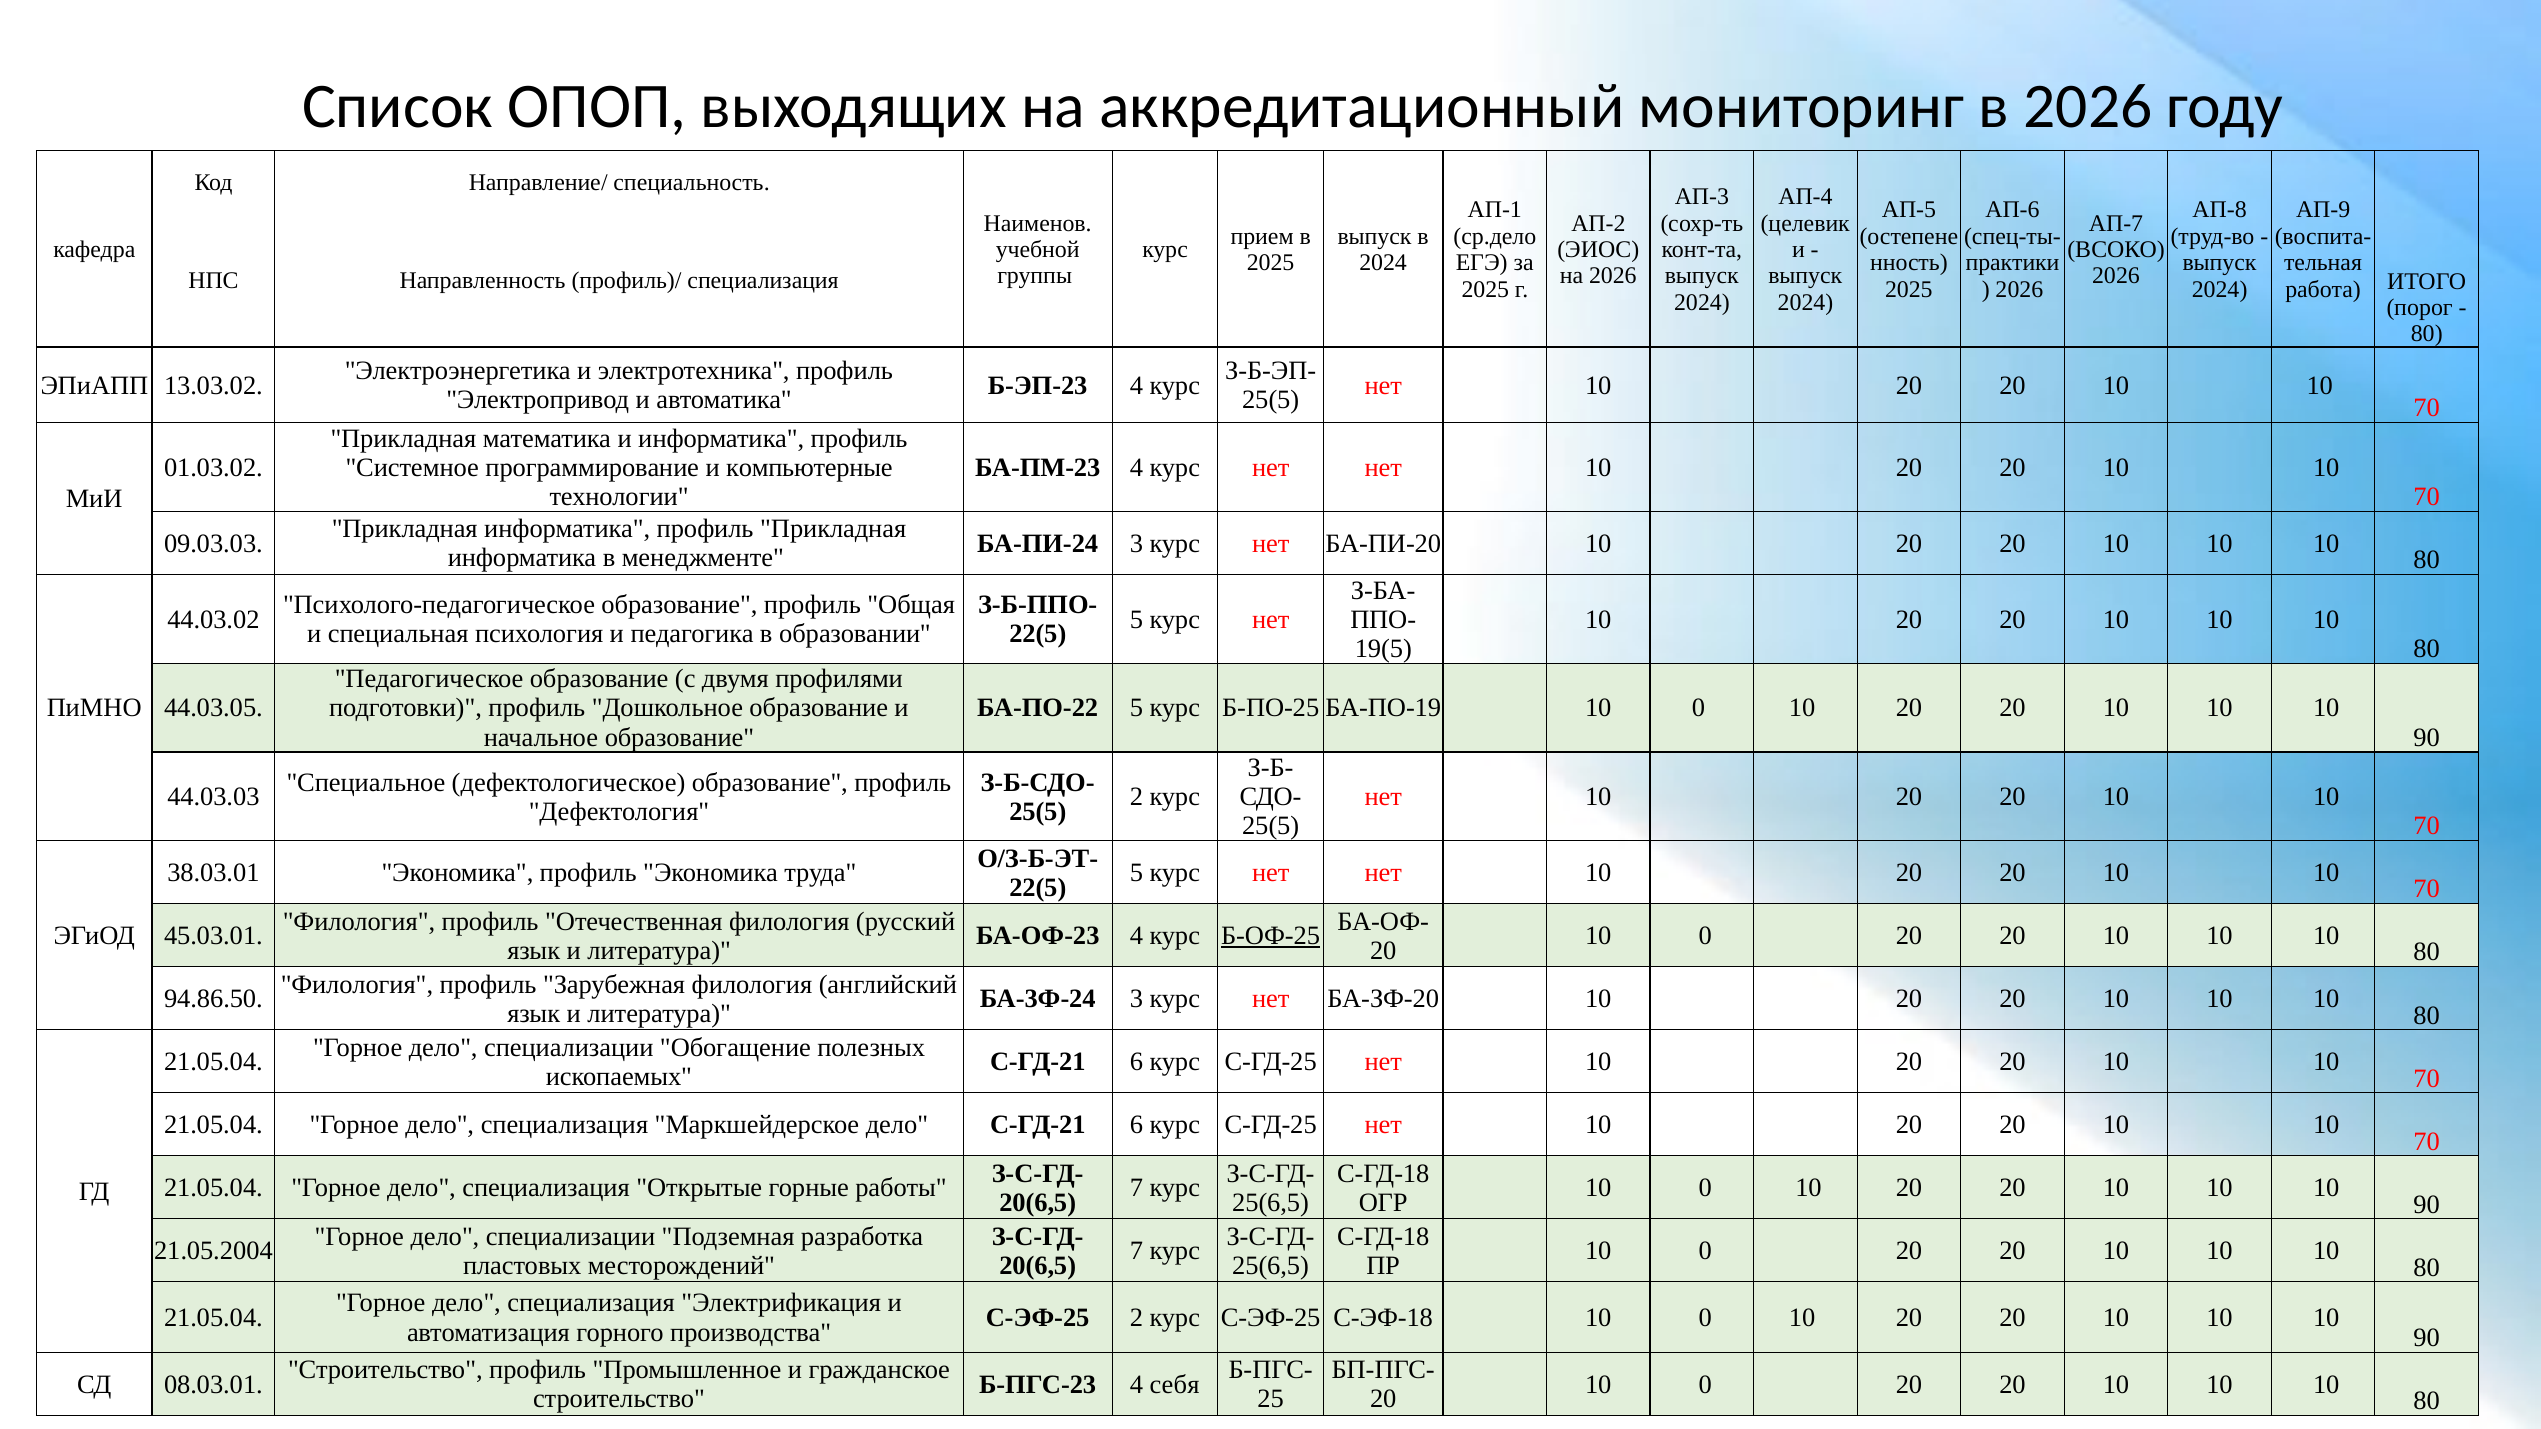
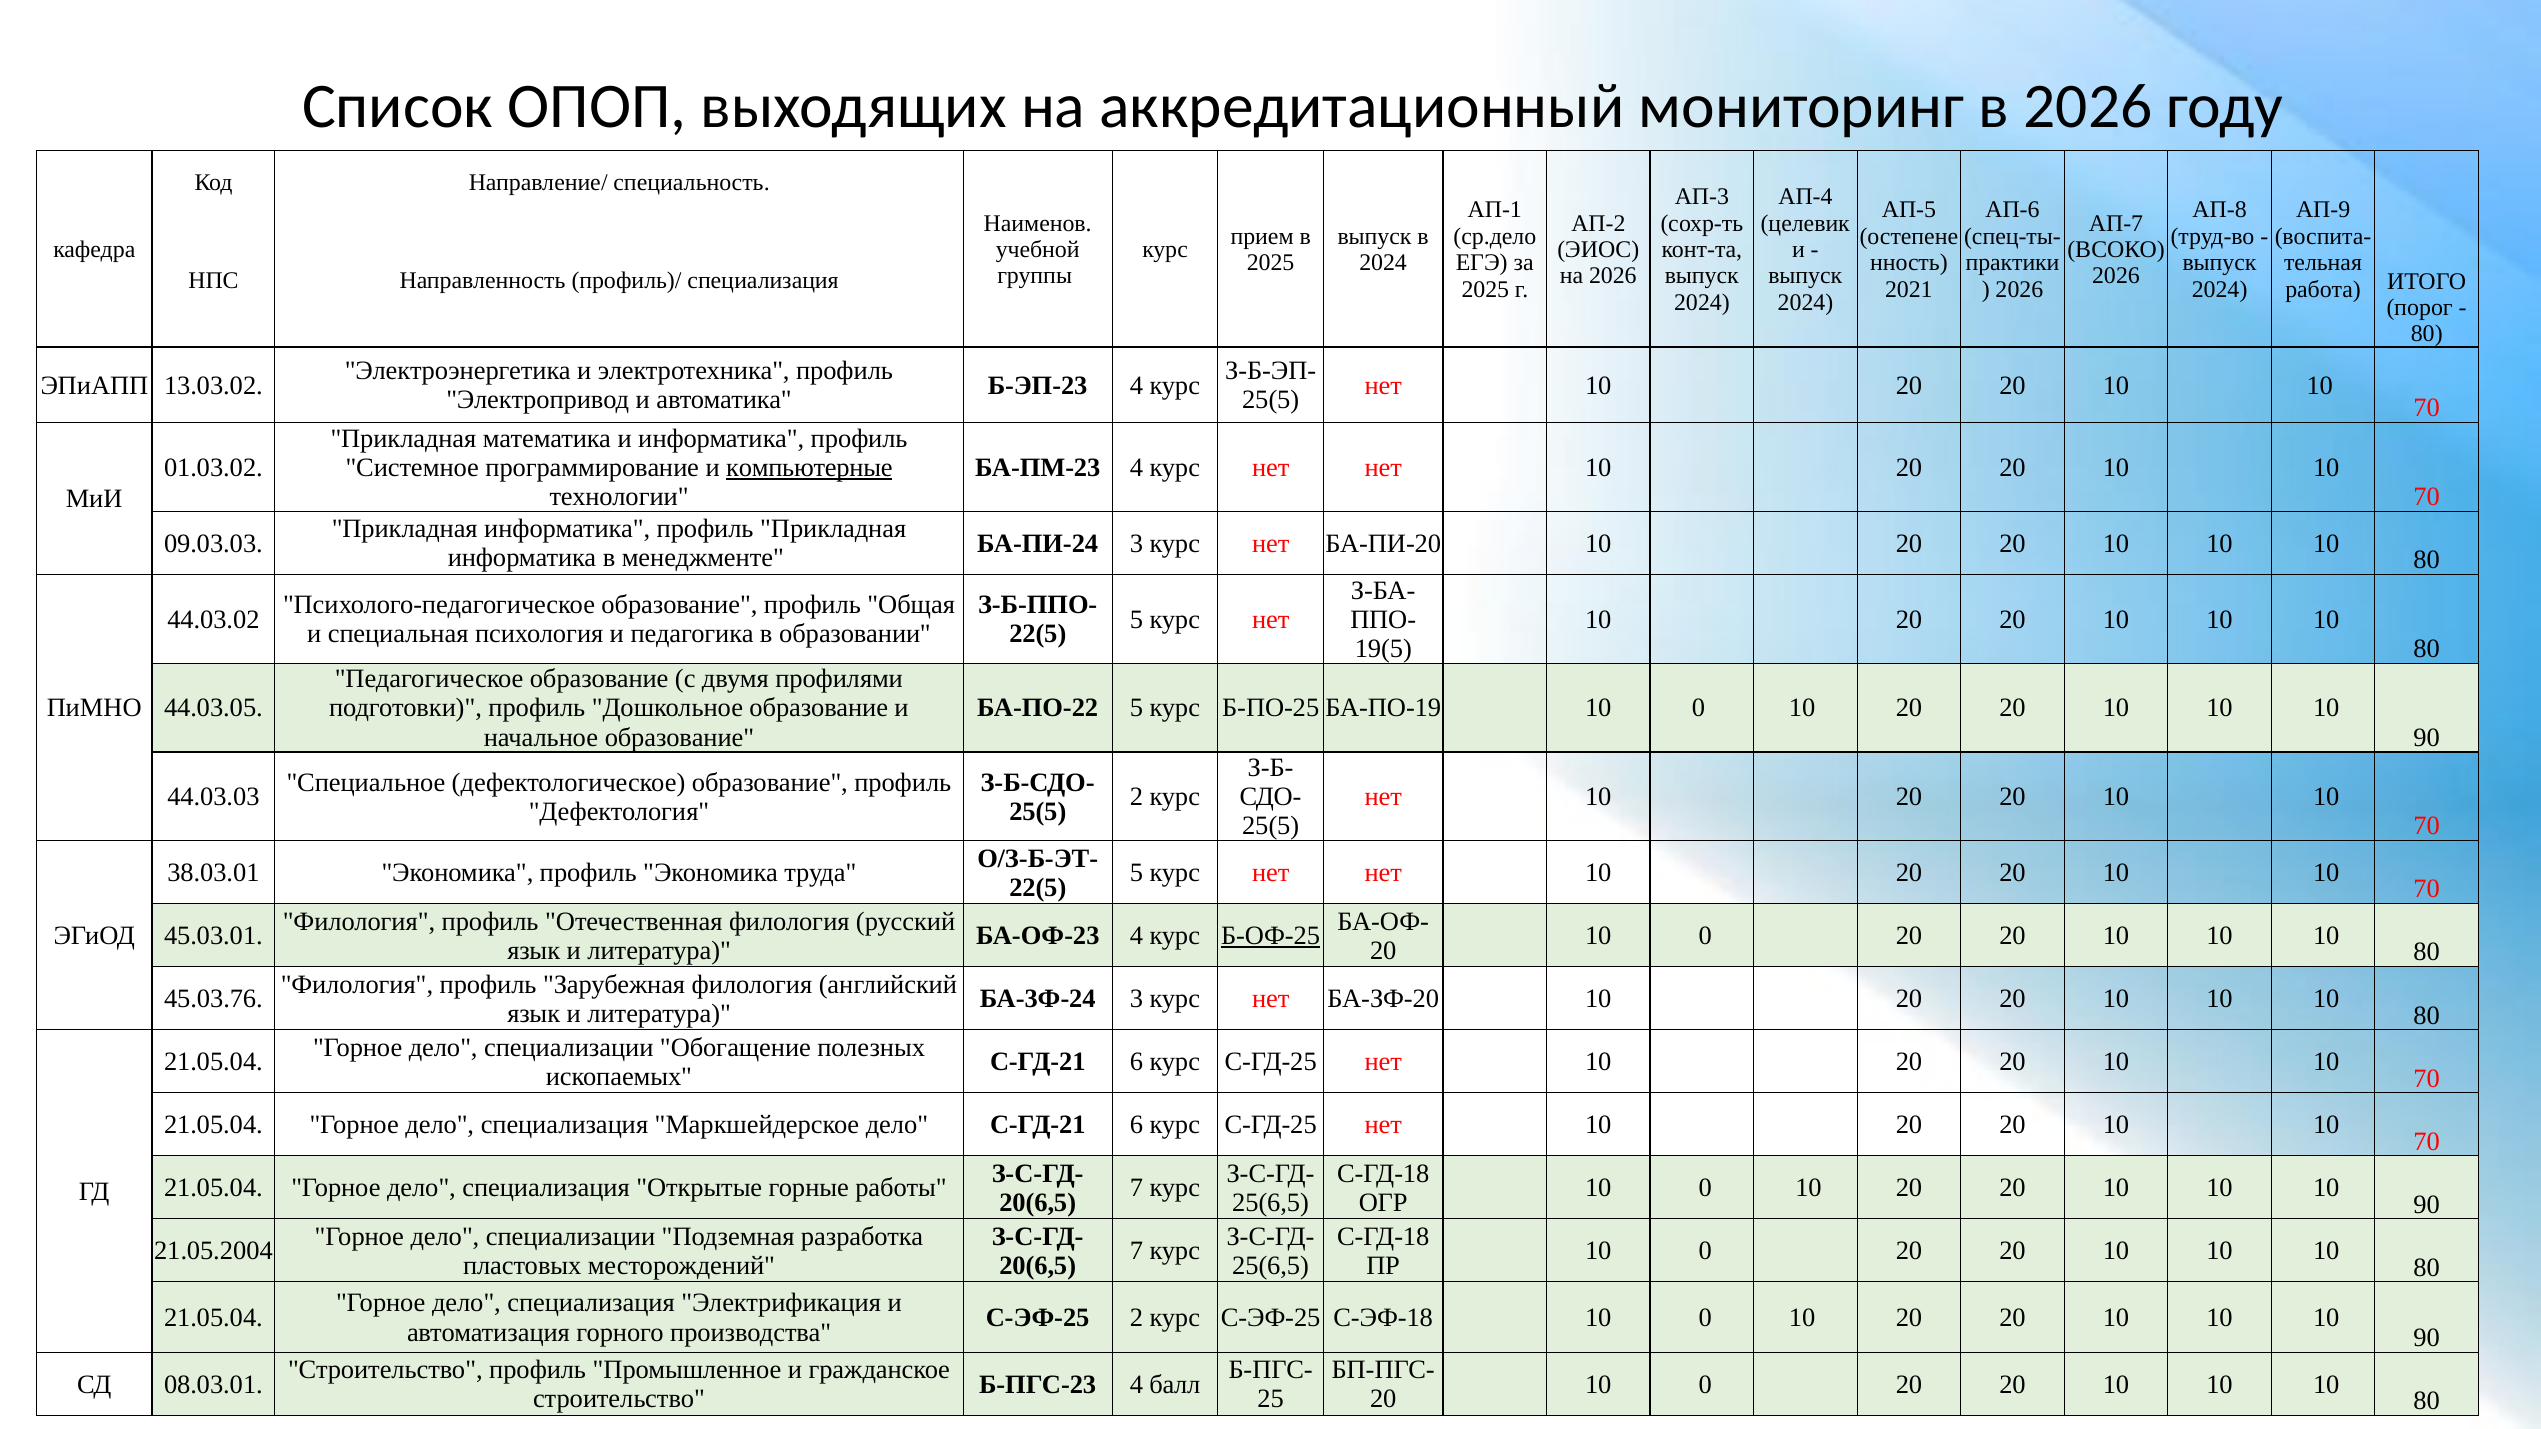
2025 at (1909, 289): 2025 -> 2021
компьютерные underline: none -> present
94.86.50: 94.86.50 -> 45.03.76
себя: себя -> балл
